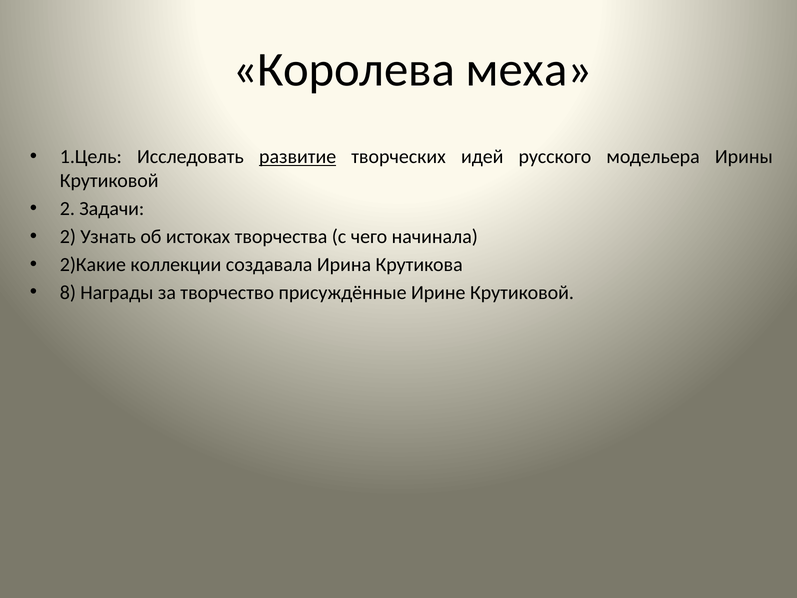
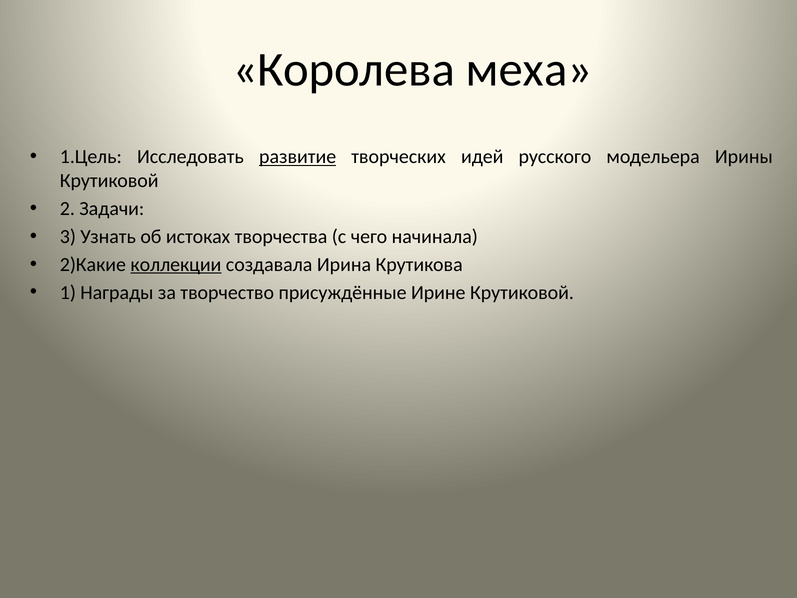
2 at (68, 237): 2 -> 3
коллекции underline: none -> present
8: 8 -> 1
